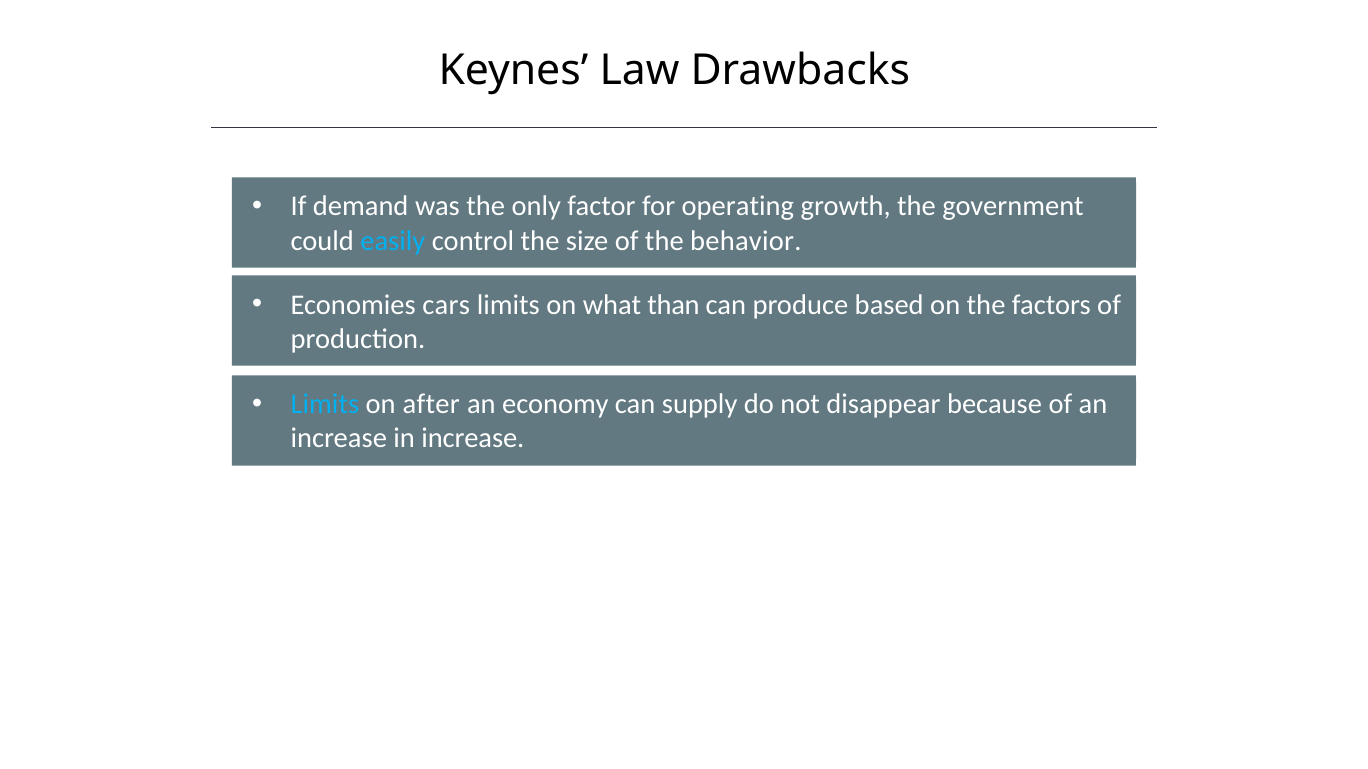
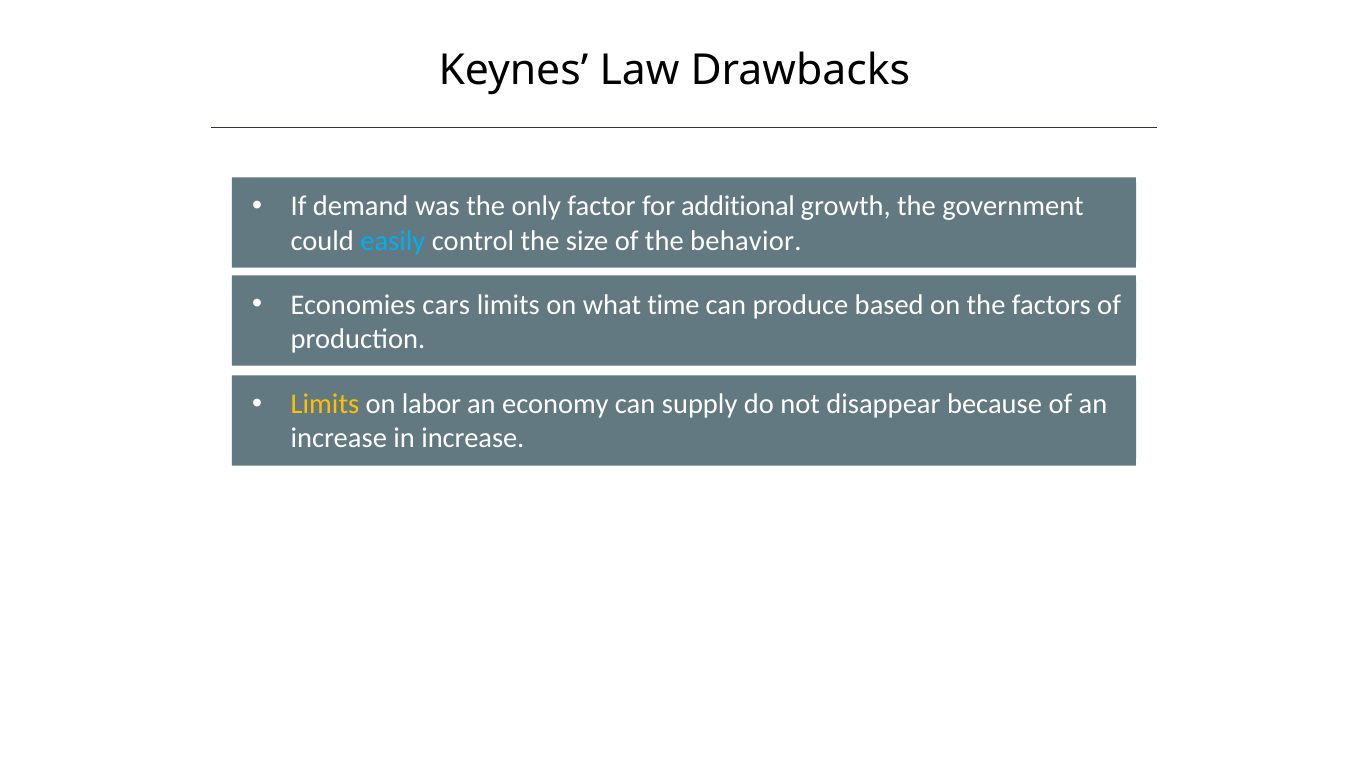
operating: operating -> additional
than: than -> time
Limits at (325, 405) colour: light blue -> yellow
after: after -> labor
